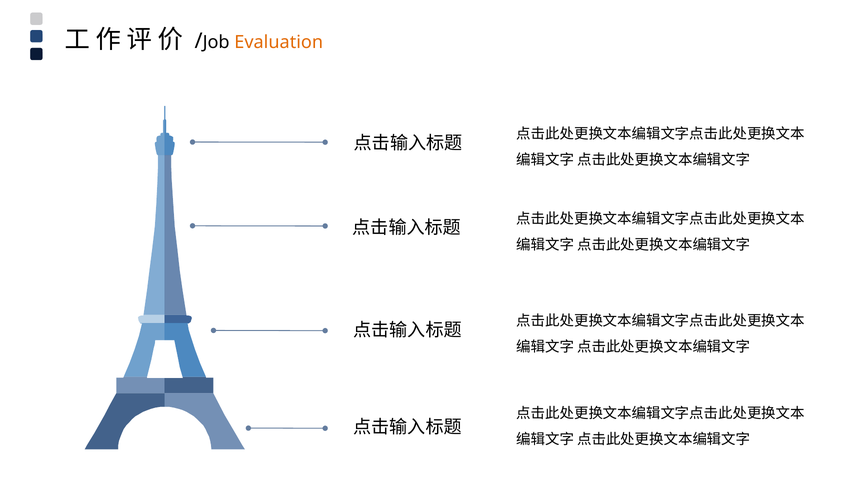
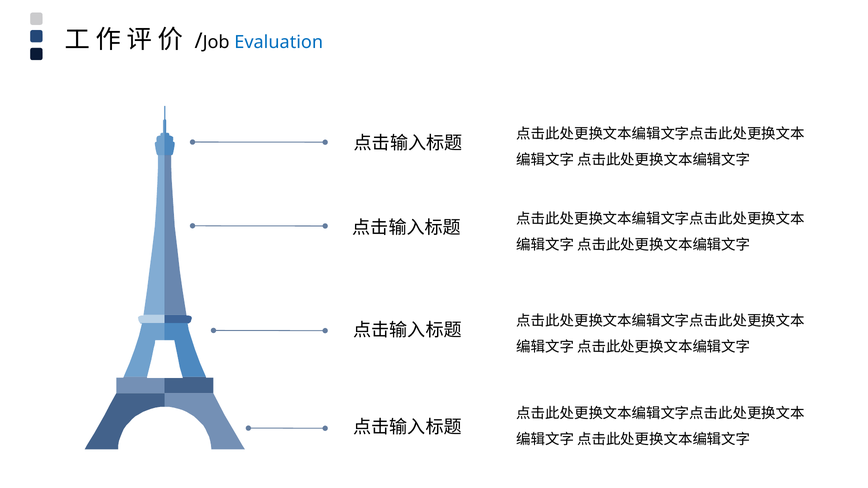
Evaluation colour: orange -> blue
